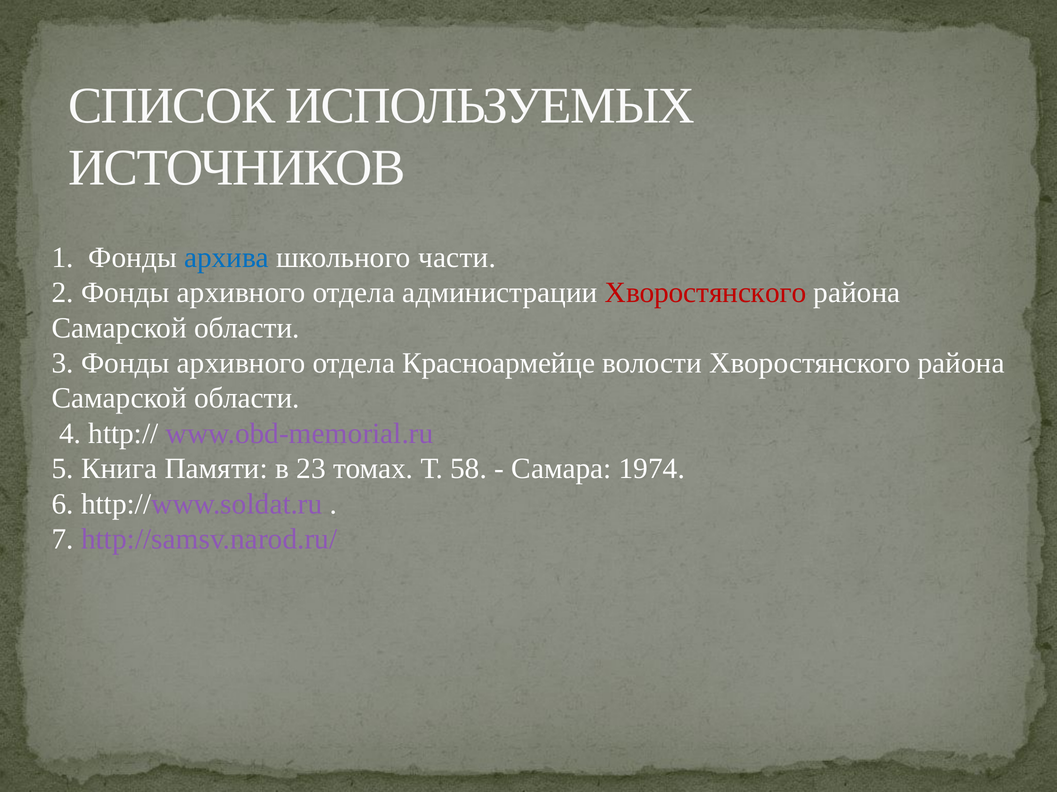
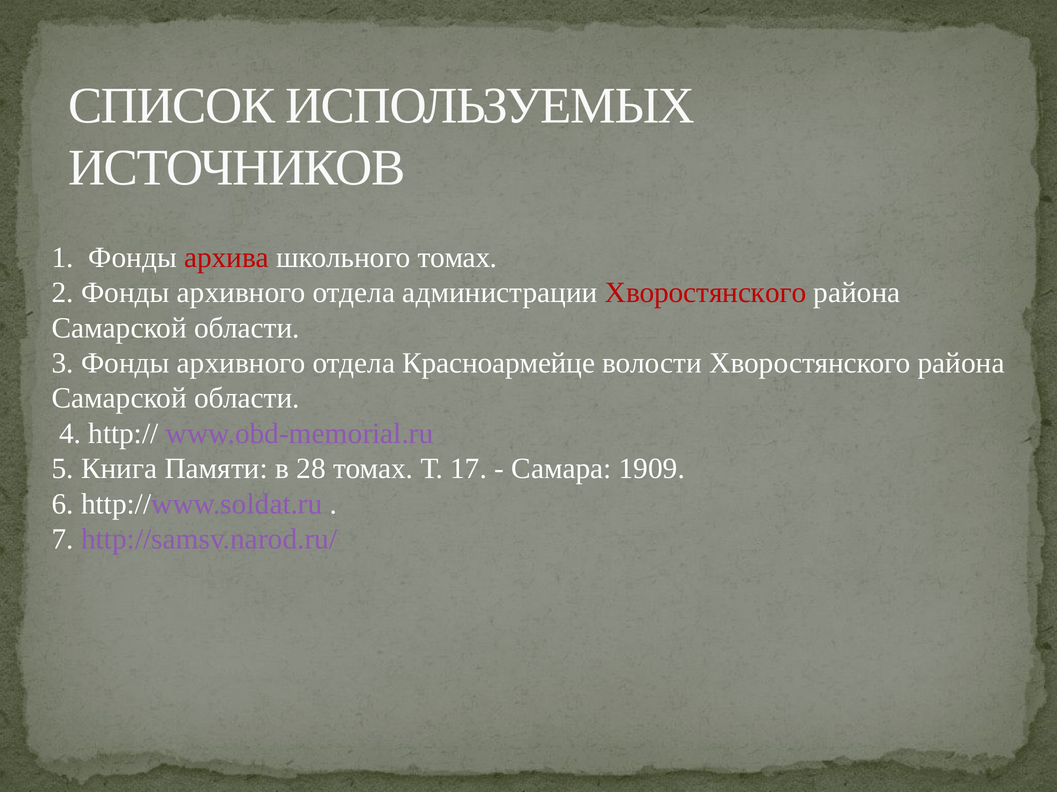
архива colour: blue -> red
школьного части: части -> томах
23: 23 -> 28
58: 58 -> 17
1974: 1974 -> 1909
